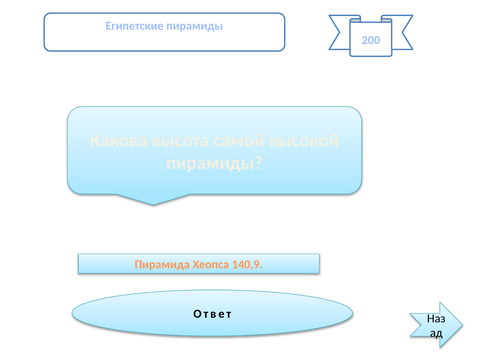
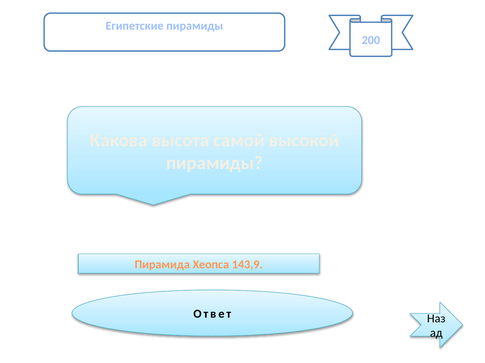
140,9: 140,9 -> 143,9
